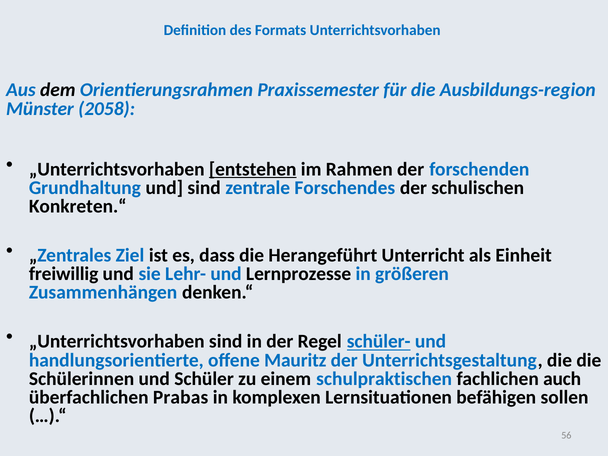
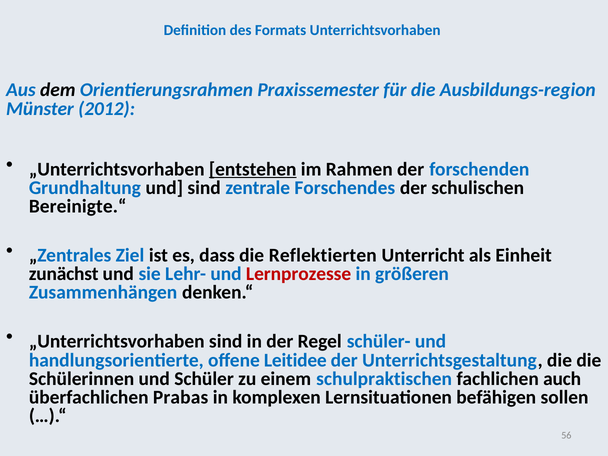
2058: 2058 -> 2012
Konkreten.“: Konkreten.“ -> Bereinigte.“
Herangeführt: Herangeführt -> Reflektierten
freiwillig: freiwillig -> zunächst
Lernprozesse colour: black -> red
schüler- underline: present -> none
Mauritz: Mauritz -> Leitidee
